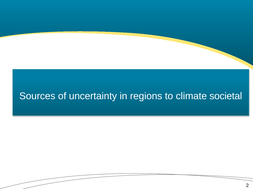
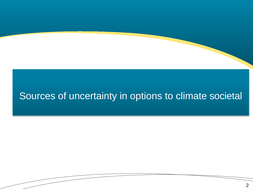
regions: regions -> options
